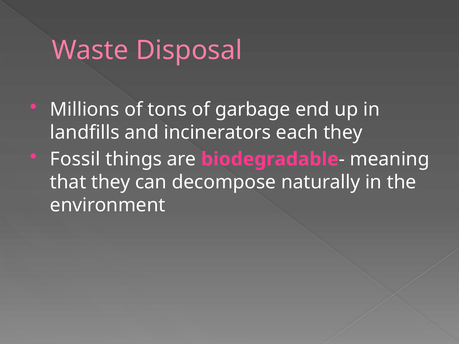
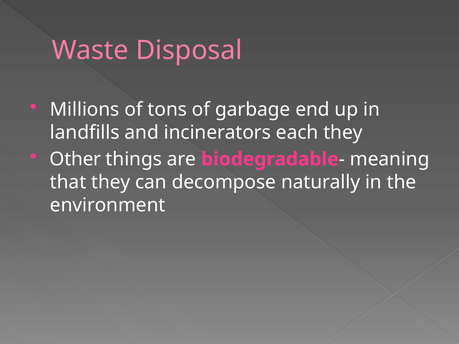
Fossil: Fossil -> Other
